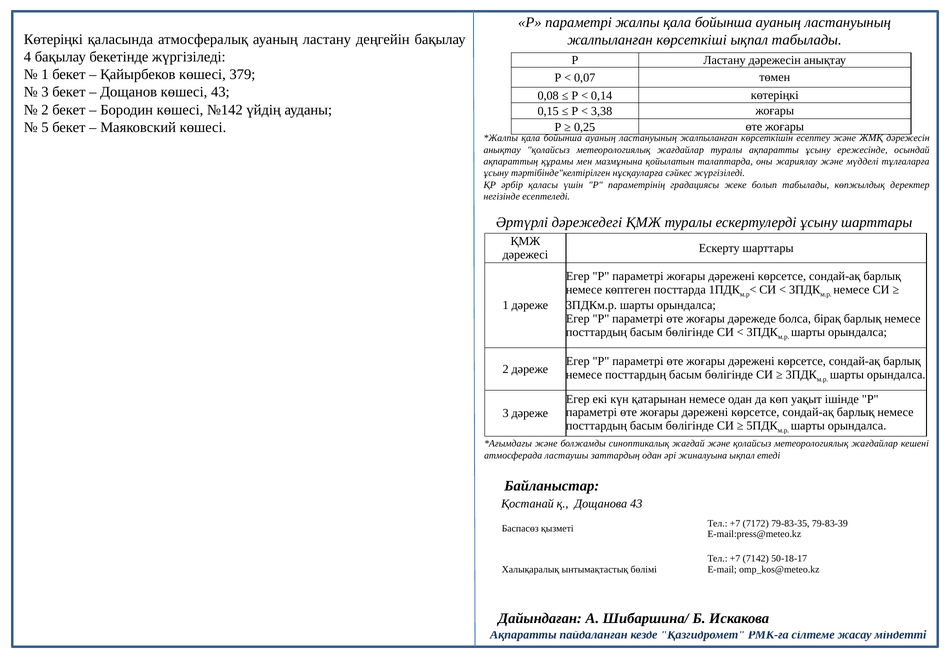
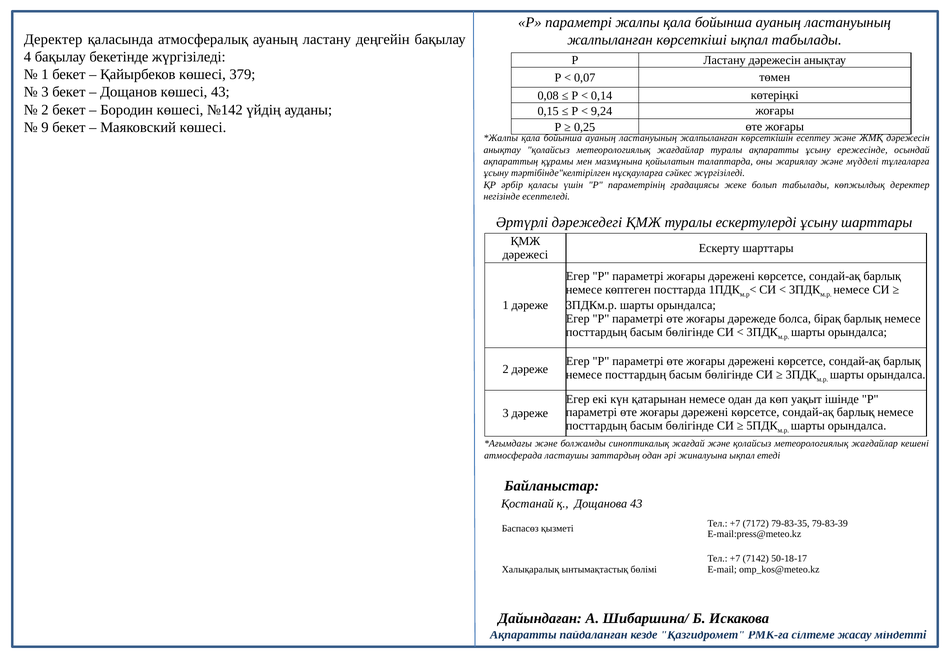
Көтеріңкі at (53, 40): Көтеріңкі -> Деректер
3,38: 3,38 -> 9,24
5: 5 -> 9
